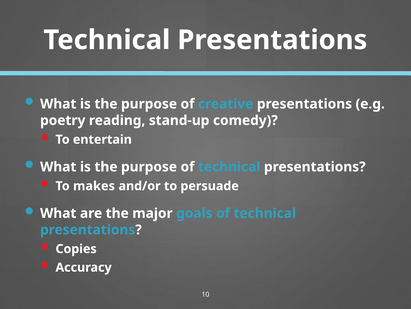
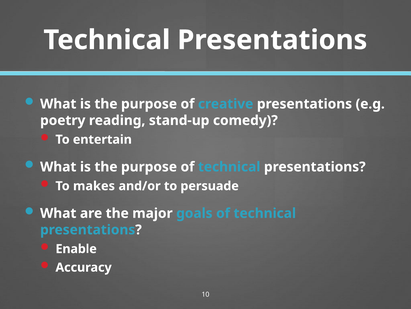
Copies: Copies -> Enable
